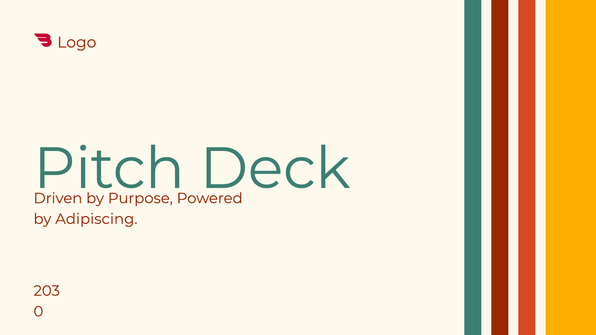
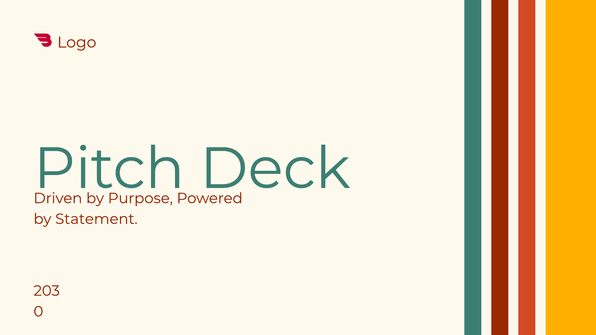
Adipiscing: Adipiscing -> Statement
